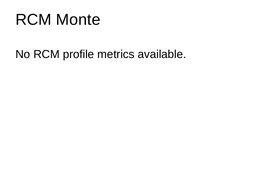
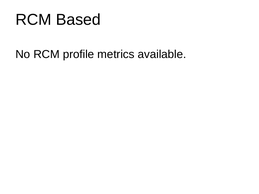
Monte: Monte -> Based
